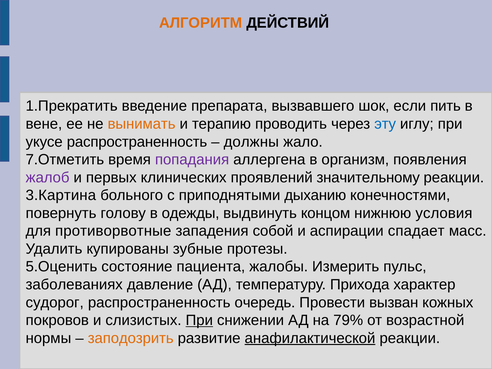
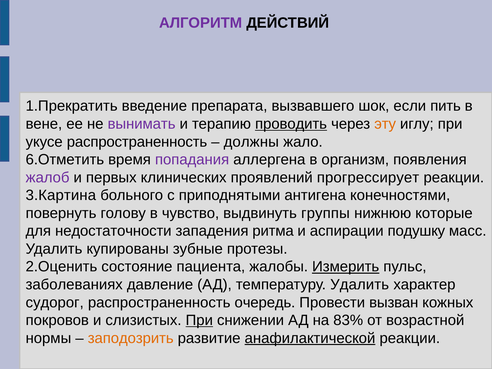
АЛГОРИТМ colour: orange -> purple
вынимать colour: orange -> purple
проводить underline: none -> present
эту colour: blue -> orange
7.Отметить: 7.Отметить -> 6.Отметить
значительному: значительному -> прогрессирует
дыханию: дыханию -> антигена
одежды: одежды -> чувство
концом: концом -> группы
условия: условия -> которые
противорвотные: противорвотные -> недостаточности
собой: собой -> ритма
спадает: спадает -> подушку
5.Оценить: 5.Оценить -> 2.Оценить
Измерить underline: none -> present
температуру Прихода: Прихода -> Удалить
79%: 79% -> 83%
